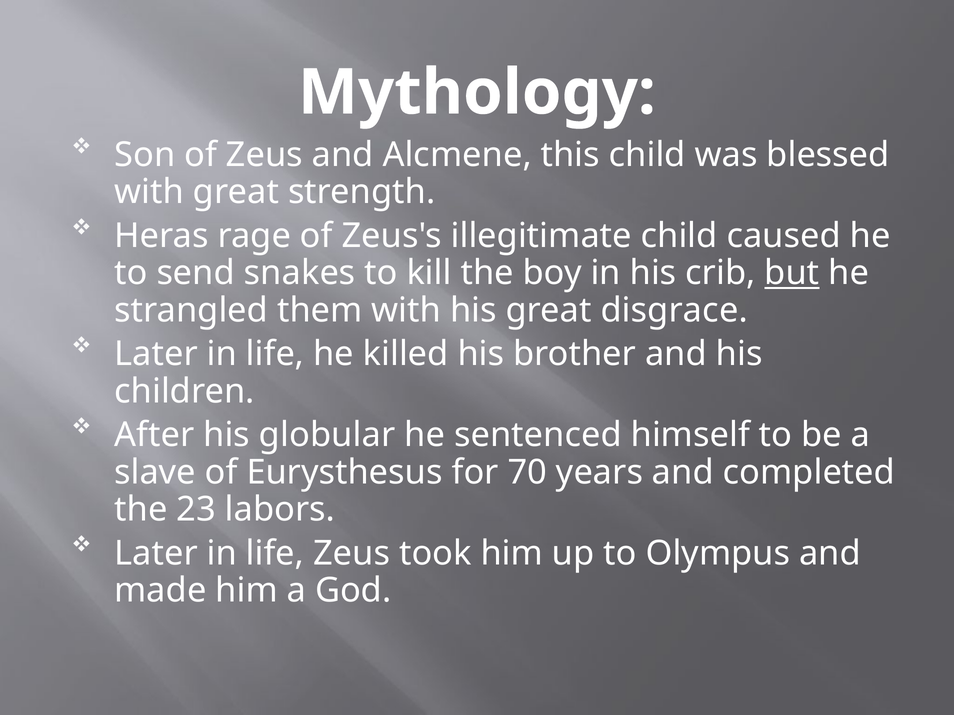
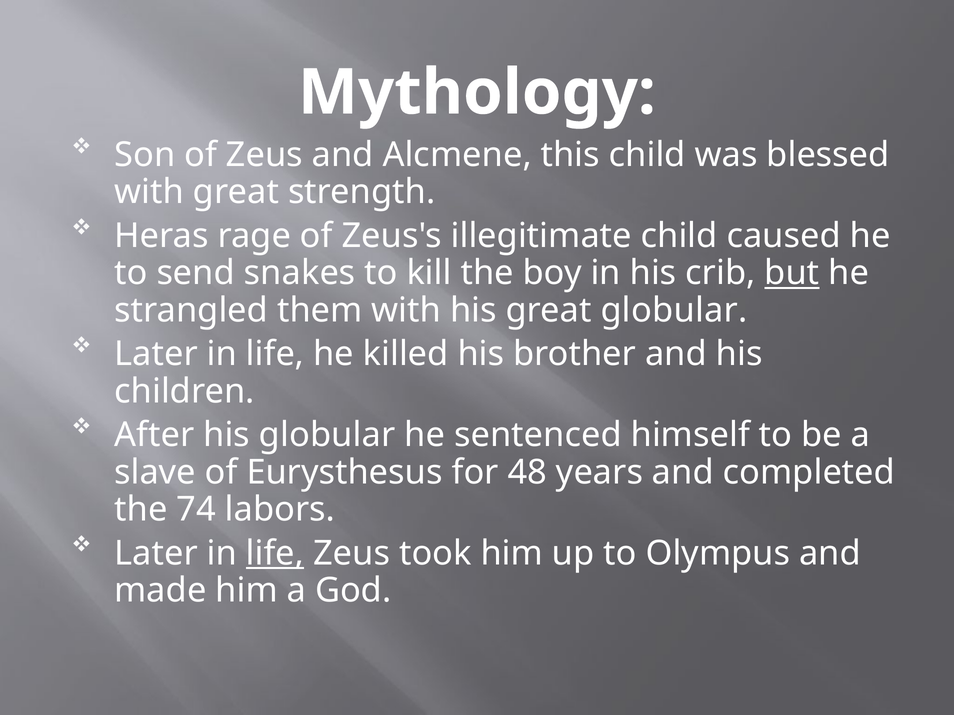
great disgrace: disgrace -> globular
70: 70 -> 48
23: 23 -> 74
life at (275, 554) underline: none -> present
